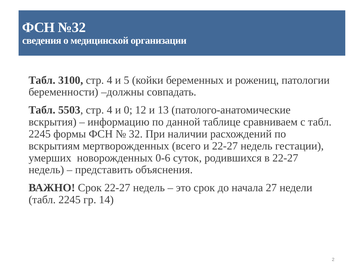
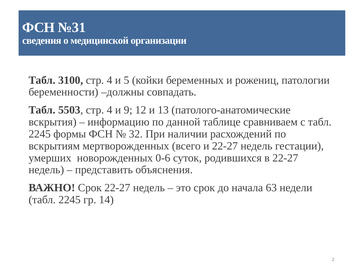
№32: №32 -> №31
0: 0 -> 9
27: 27 -> 63
